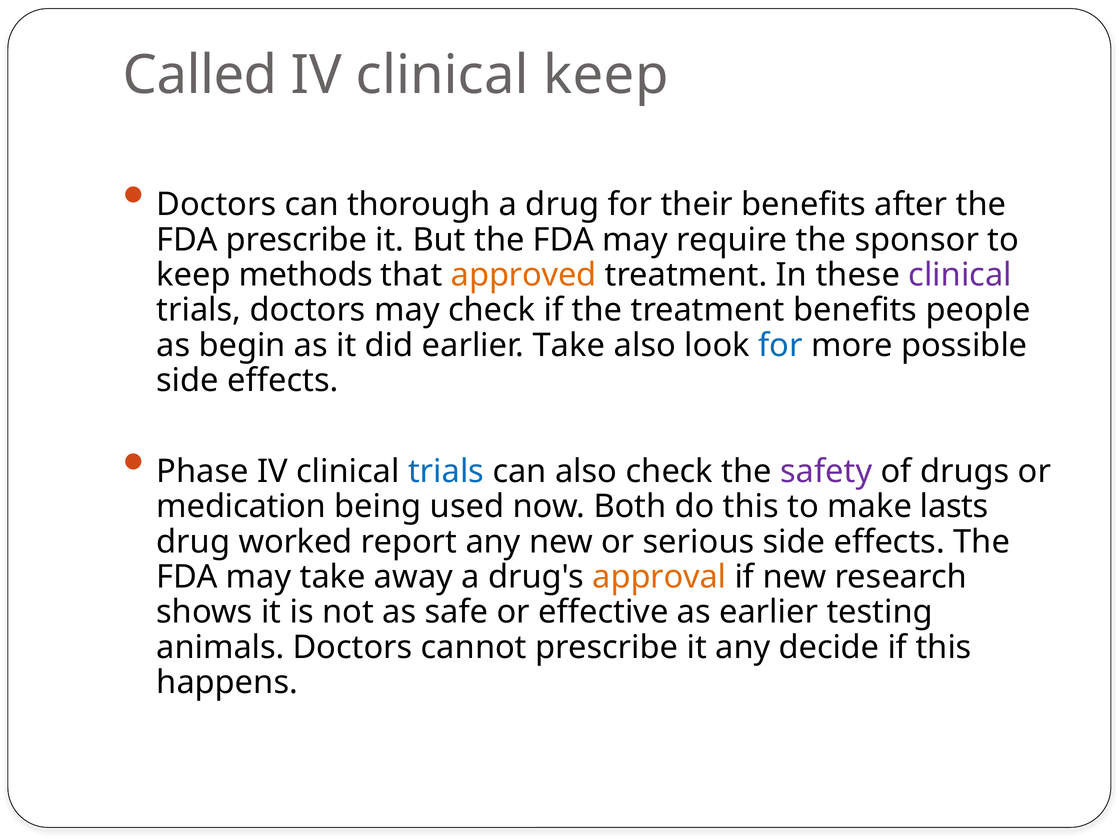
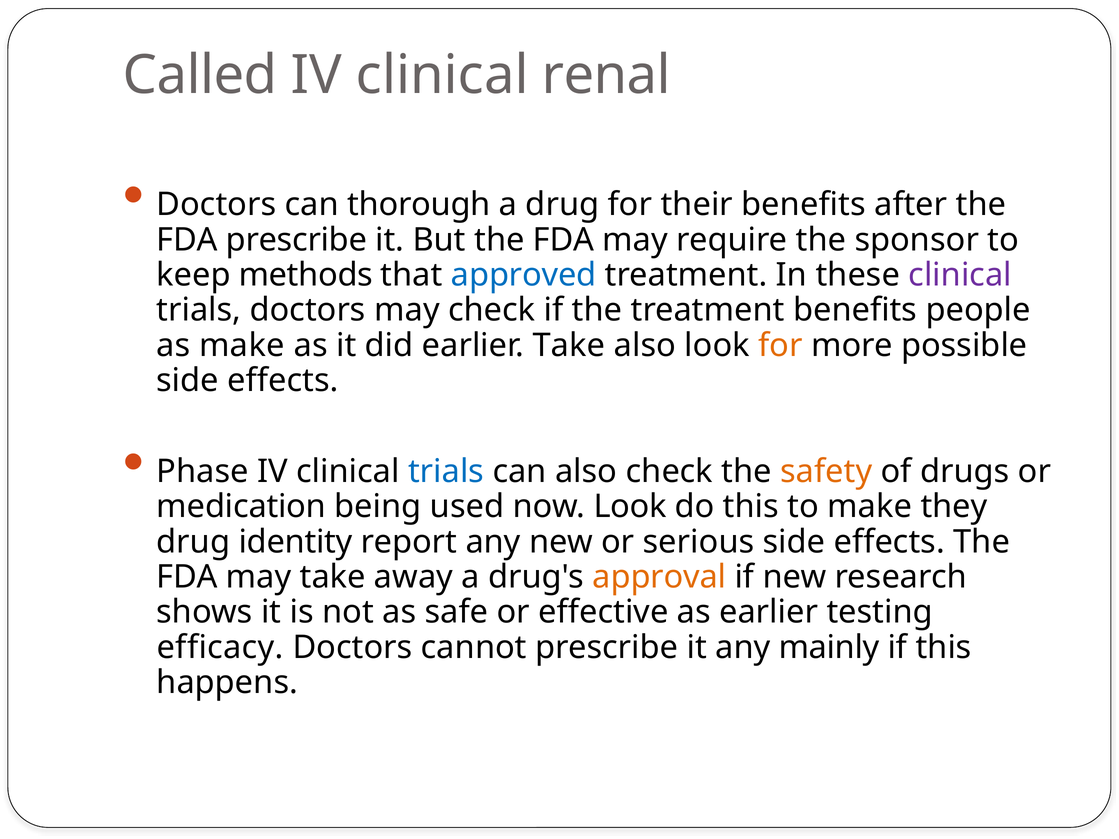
clinical keep: keep -> renal
approved colour: orange -> blue
as begin: begin -> make
for at (780, 346) colour: blue -> orange
safety colour: purple -> orange
now Both: Both -> Look
lasts: lasts -> they
worked: worked -> identity
animals: animals -> efficacy
decide: decide -> mainly
